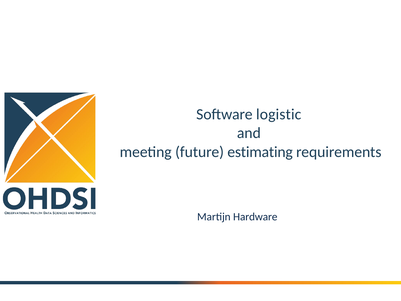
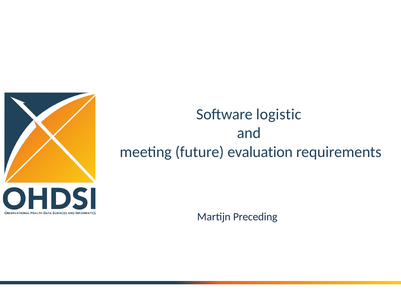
estimating: estimating -> evaluation
Hardware: Hardware -> Preceding
